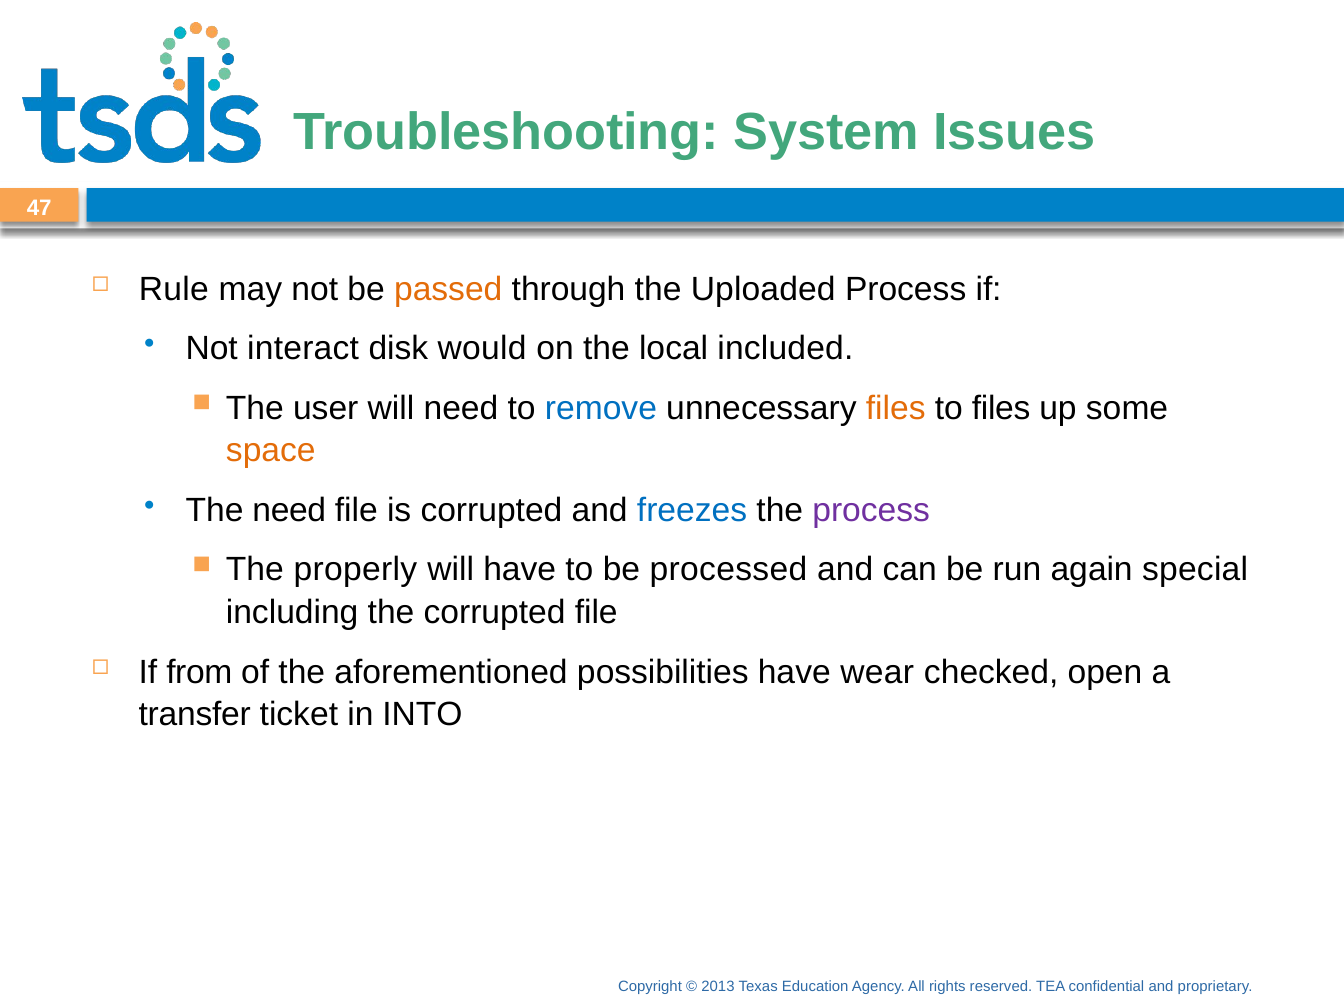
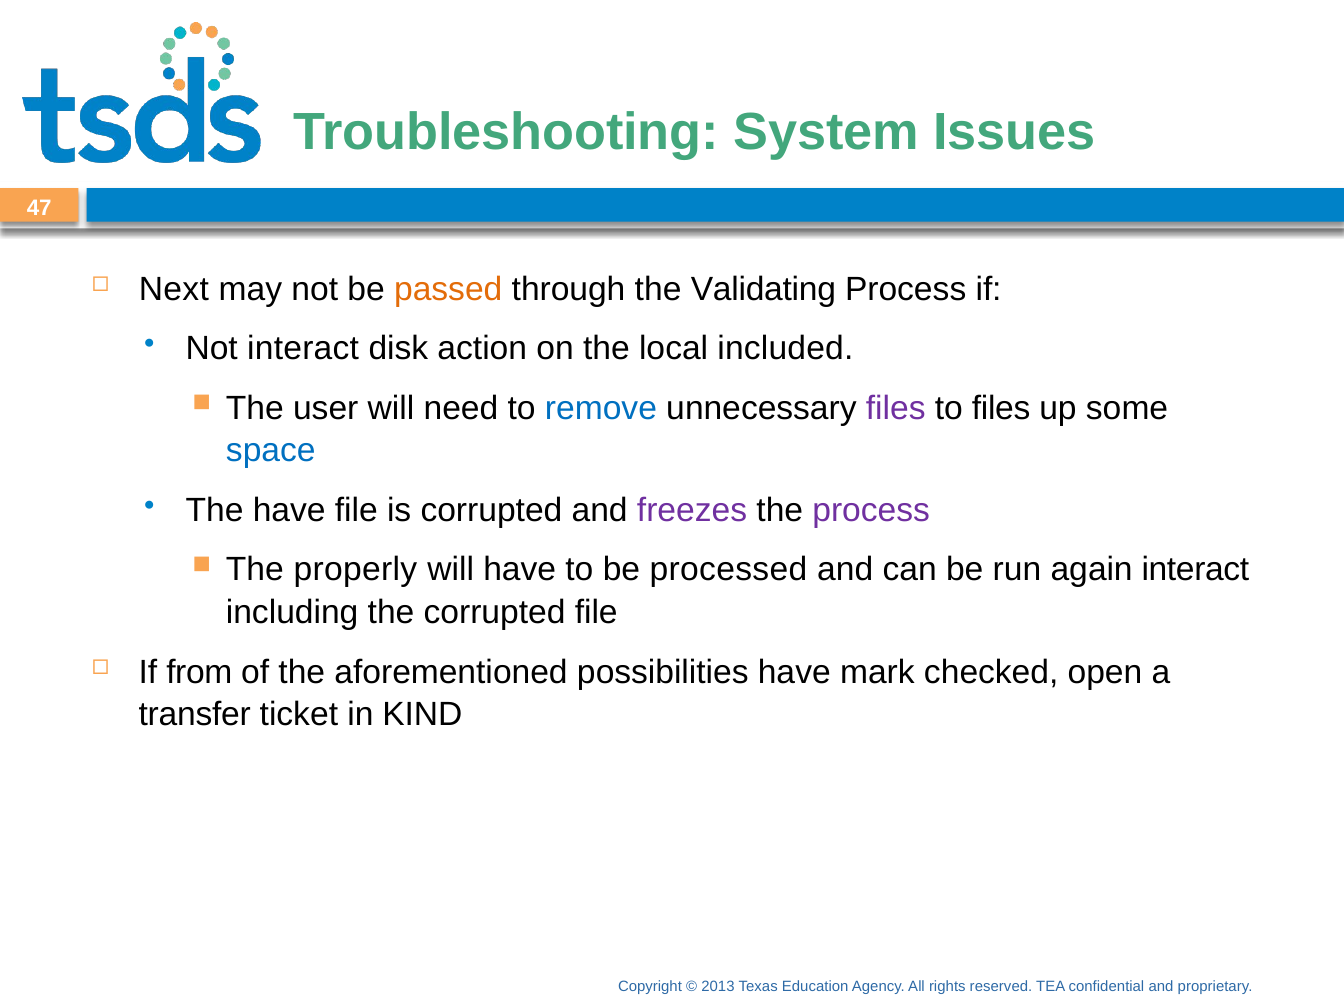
Rule: Rule -> Next
Uploaded: Uploaded -> Validating
would: would -> action
files at (896, 408) colour: orange -> purple
space colour: orange -> blue
The need: need -> have
freezes colour: blue -> purple
again special: special -> interact
wear: wear -> mark
INTO: INTO -> KIND
